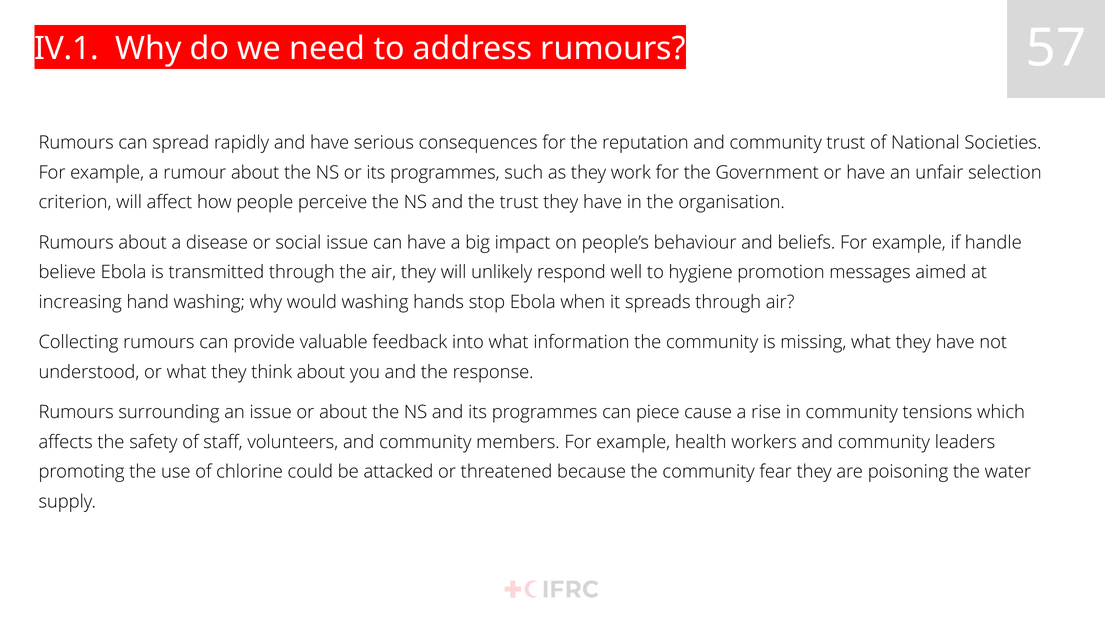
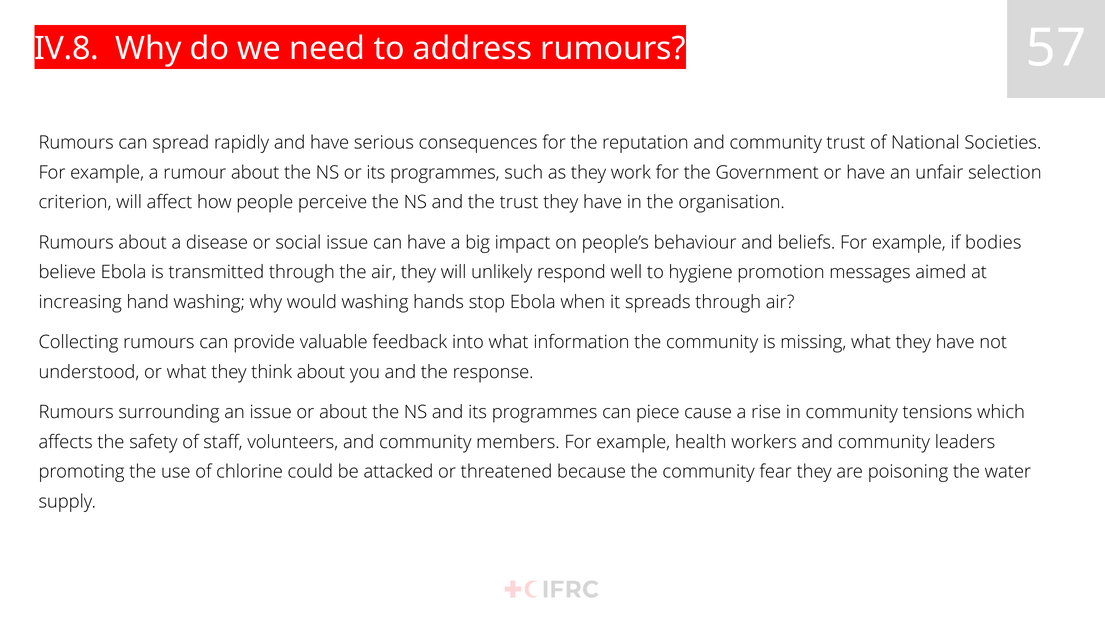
IV.1: IV.1 -> IV.8
handle: handle -> bodies
